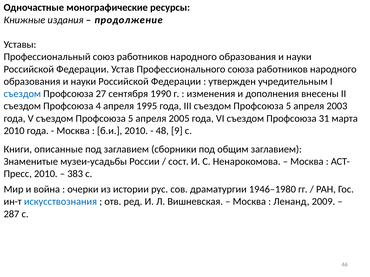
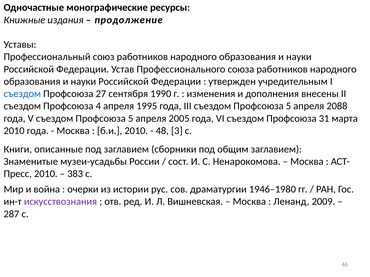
2003: 2003 -> 2088
9: 9 -> 3
искусствознания colour: blue -> purple
